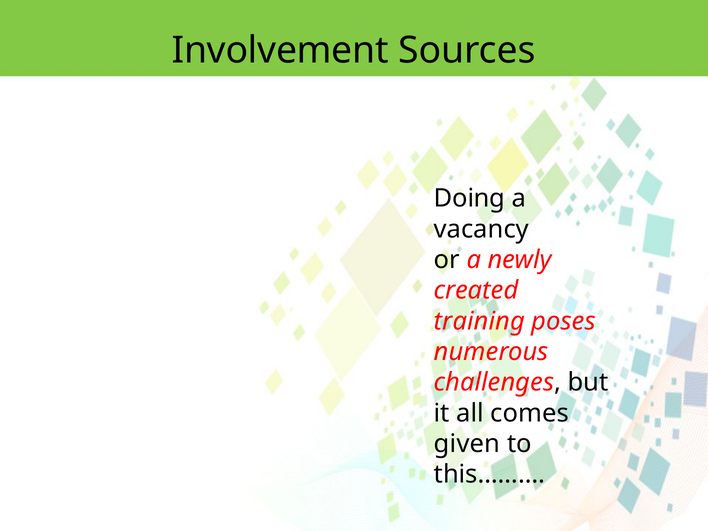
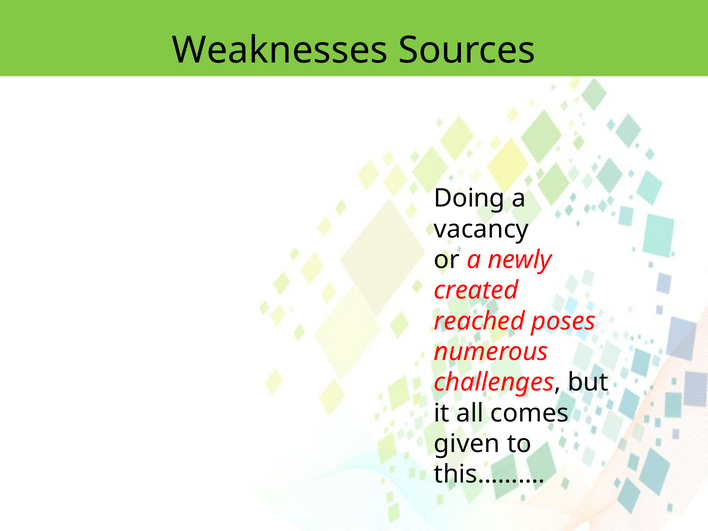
Involvement: Involvement -> Weaknesses
training: training -> reached
